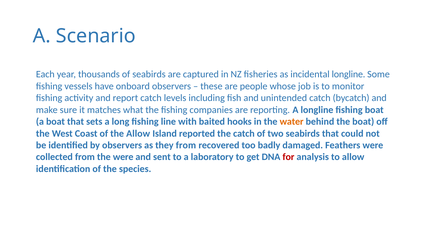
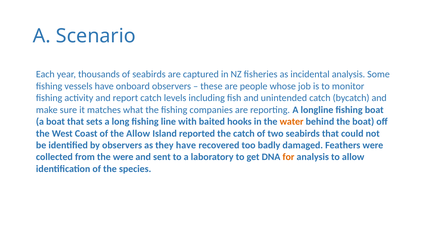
incidental longline: longline -> analysis
they from: from -> have
for colour: red -> orange
